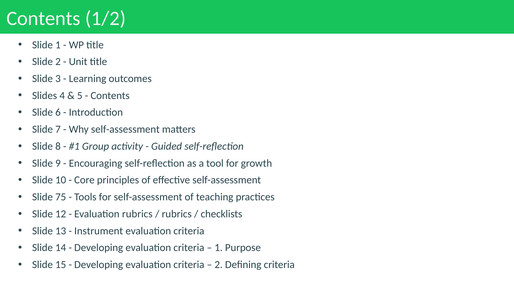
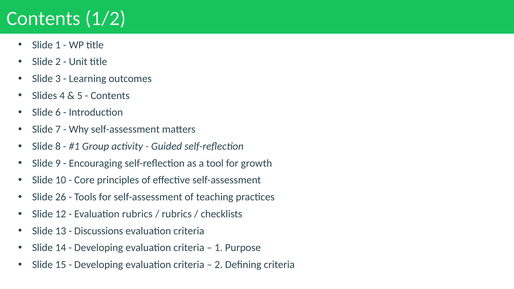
75: 75 -> 26
Instrument: Instrument -> Discussions
